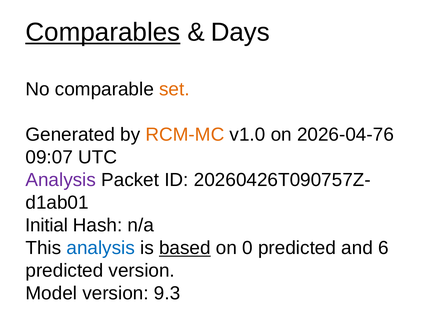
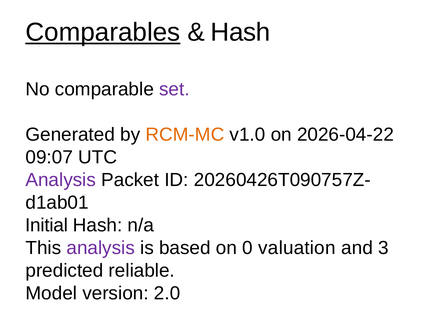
Days at (240, 32): Days -> Hash
set colour: orange -> purple
2026-04-76: 2026-04-76 -> 2026-04-22
analysis at (101, 248) colour: blue -> purple
based underline: present -> none
0 predicted: predicted -> valuation
6: 6 -> 3
predicted version: version -> reliable
9.3: 9.3 -> 2.0
